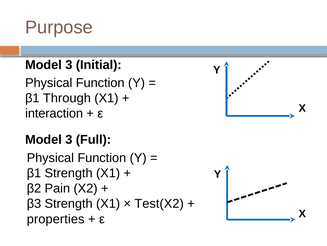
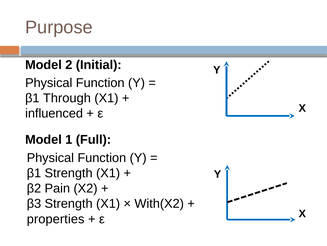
3 at (69, 65): 3 -> 2
interaction: interaction -> influenced
3 at (69, 139): 3 -> 1
Test(X2: Test(X2 -> With(X2
